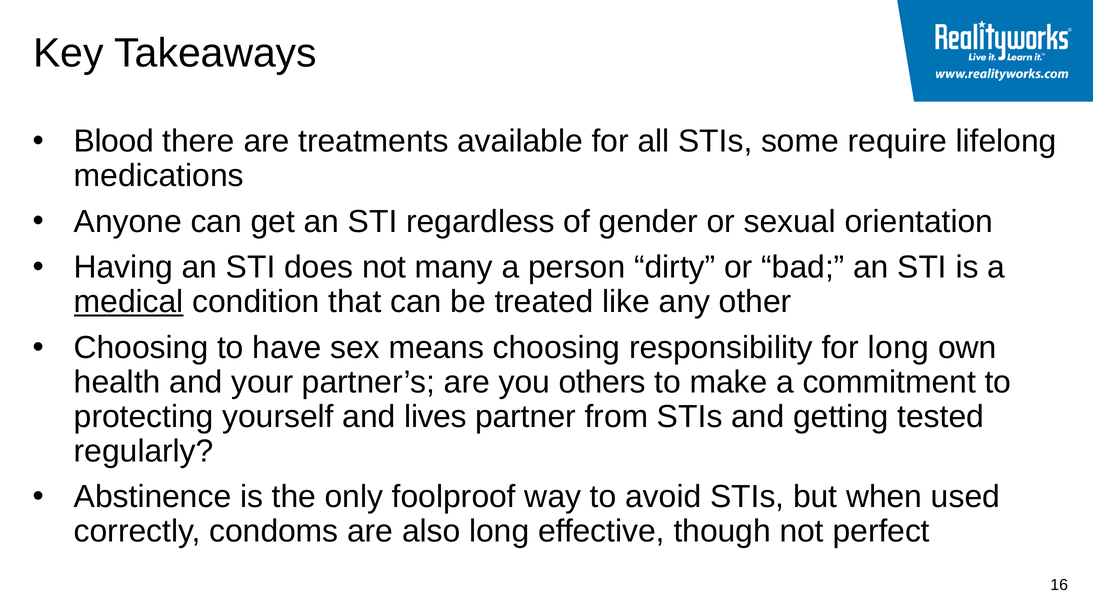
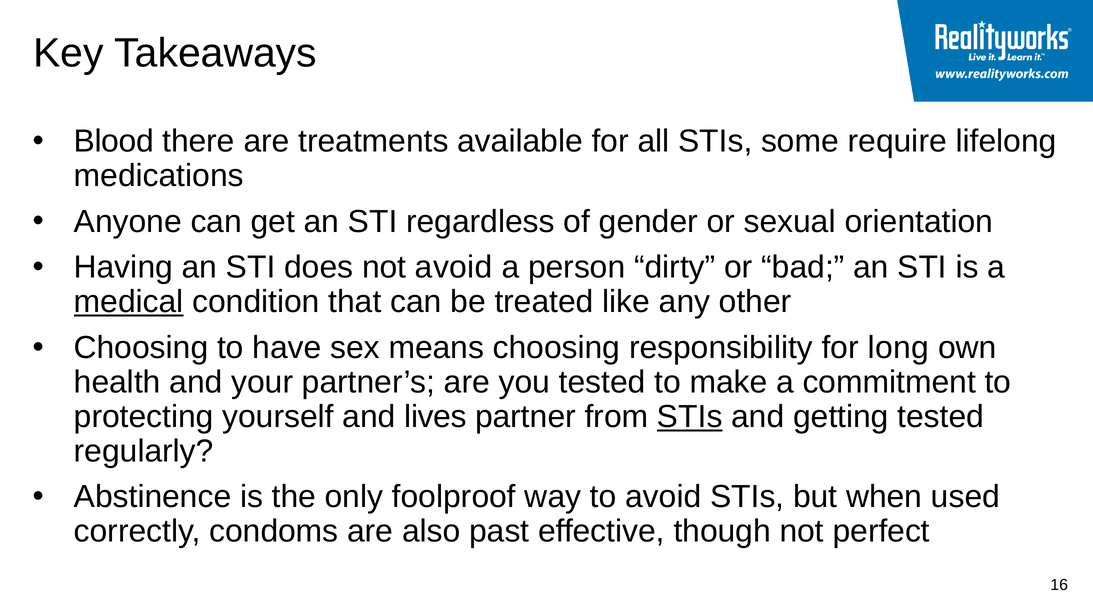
not many: many -> avoid
you others: others -> tested
STIs at (690, 417) underline: none -> present
also long: long -> past
